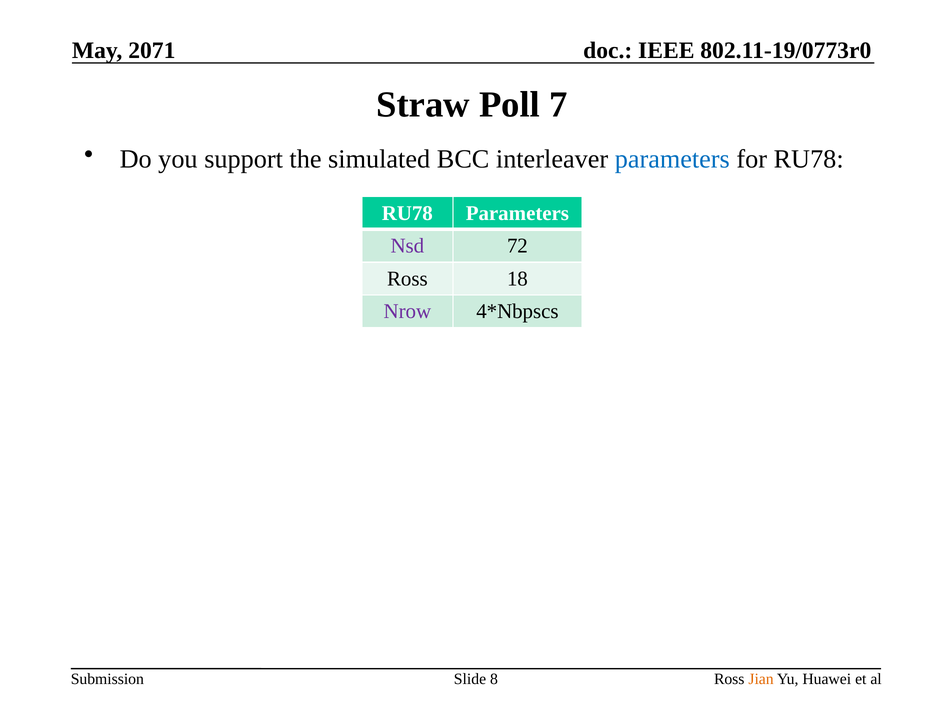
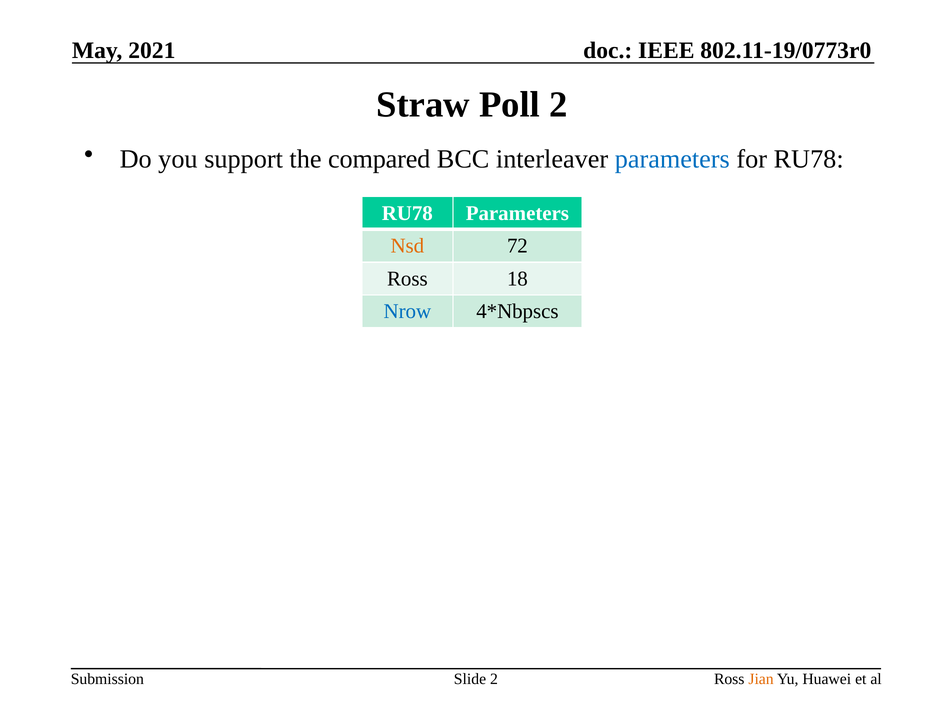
2071: 2071 -> 2021
Poll 7: 7 -> 2
simulated: simulated -> compared
Nsd colour: purple -> orange
Nrow colour: purple -> blue
Slide 8: 8 -> 2
